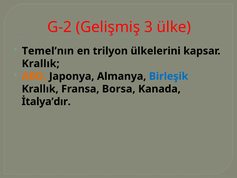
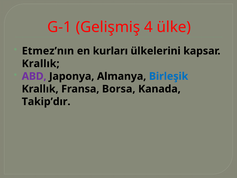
G-2: G-2 -> G-1
3: 3 -> 4
Temel’nın: Temel’nın -> Etmez’nın
trilyon: trilyon -> kurları
ABD colour: orange -> purple
İtalya’dır: İtalya’dır -> Takip’dır
